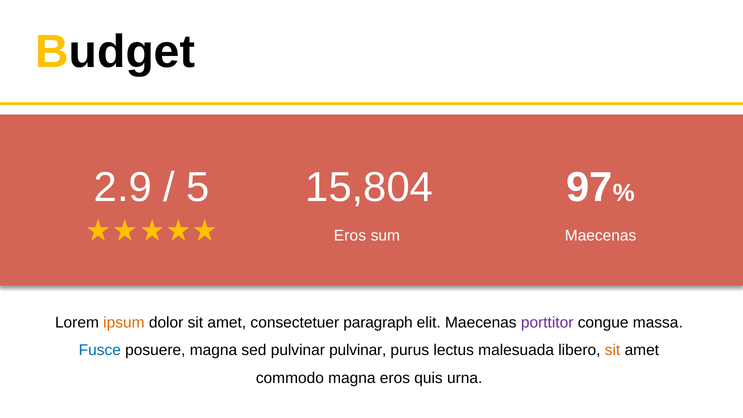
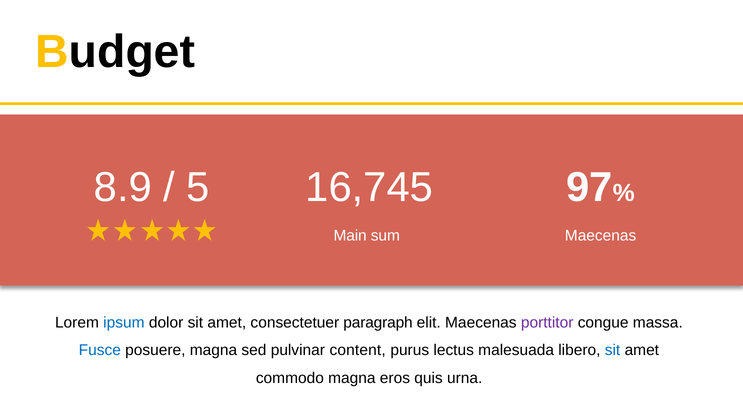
2.9: 2.9 -> 8.9
15,804: 15,804 -> 16,745
Eros at (350, 236): Eros -> Main
ipsum colour: orange -> blue
pulvinar pulvinar: pulvinar -> content
sit at (613, 350) colour: orange -> blue
